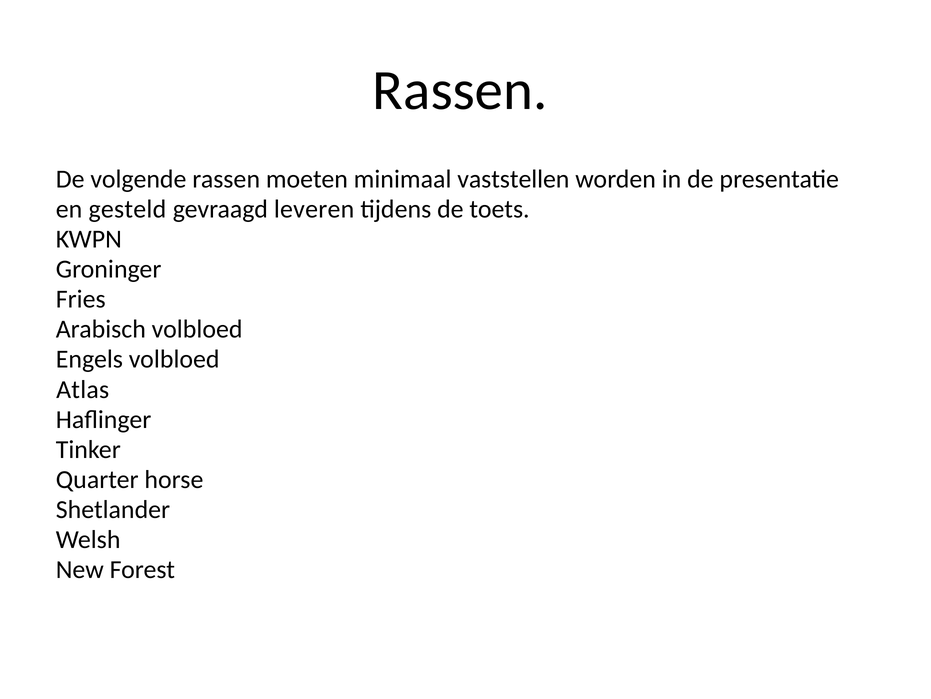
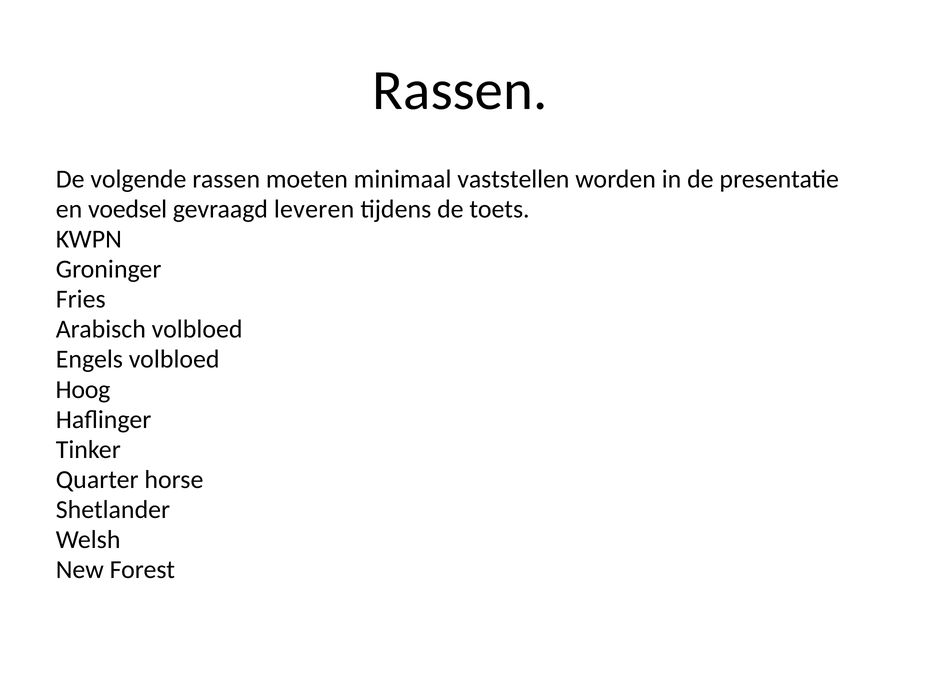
gesteld: gesteld -> voedsel
Atlas: Atlas -> Hoog
